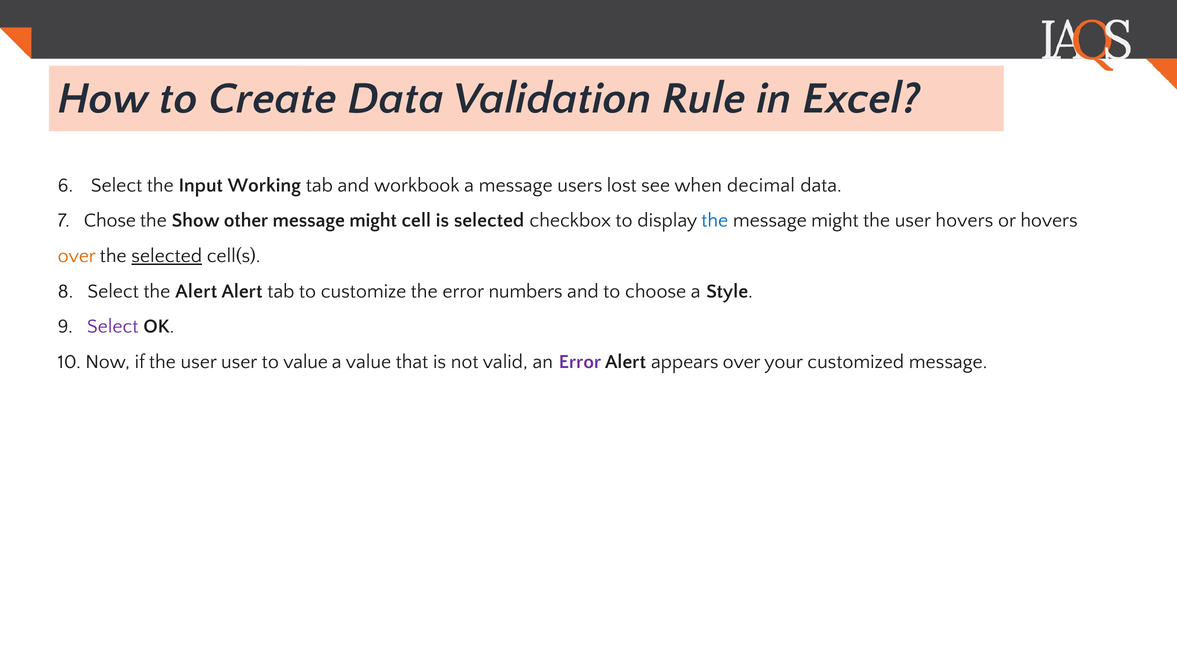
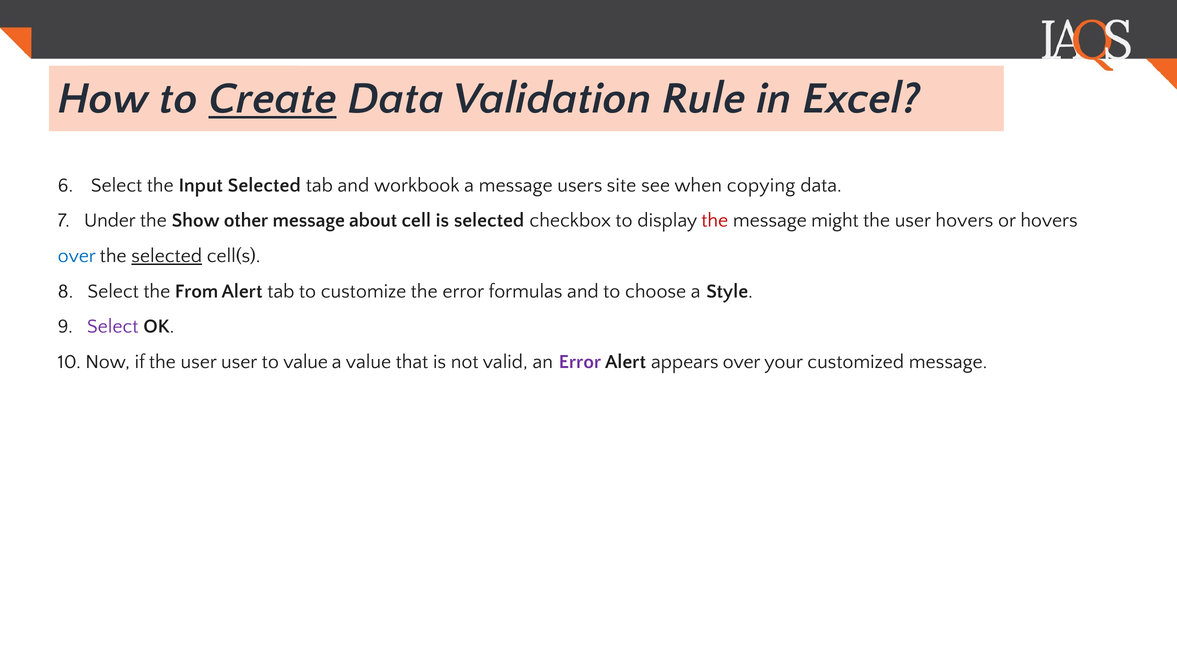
Create underline: none -> present
Input Working: Working -> Selected
lost: lost -> site
decimal: decimal -> copying
Chose: Chose -> Under
might at (373, 221): might -> about
the at (715, 221) colour: blue -> red
over at (77, 256) colour: orange -> blue
the Alert: Alert -> From
numbers: numbers -> formulas
